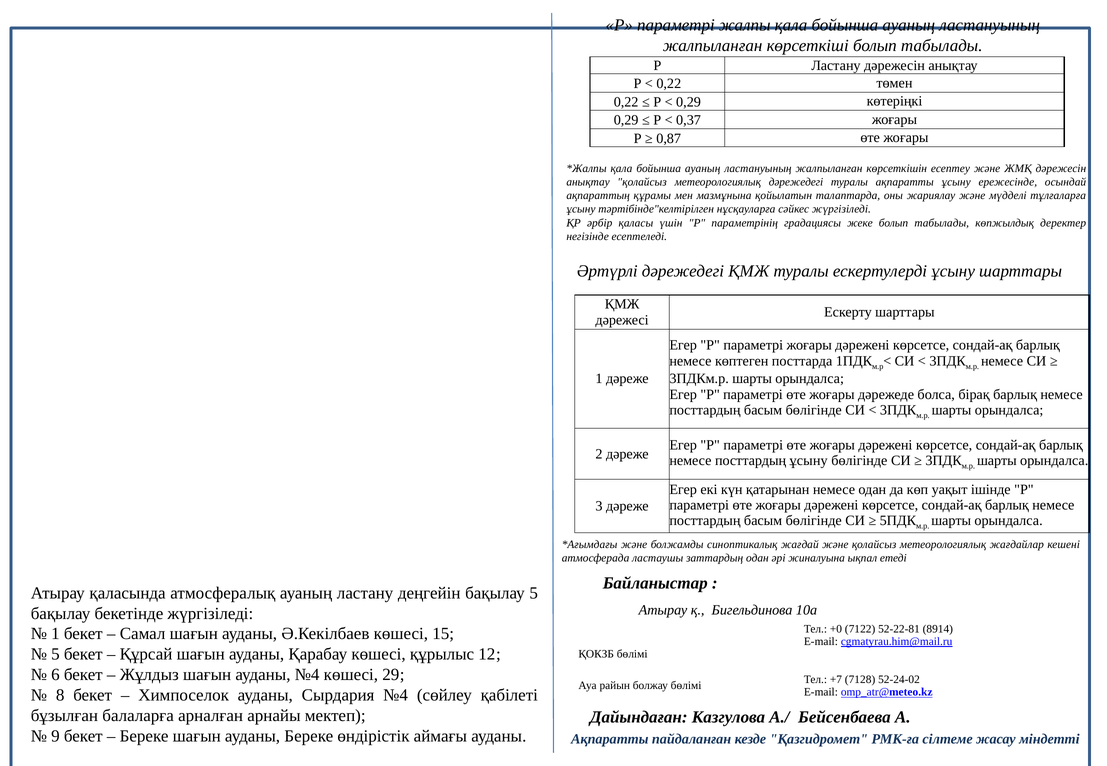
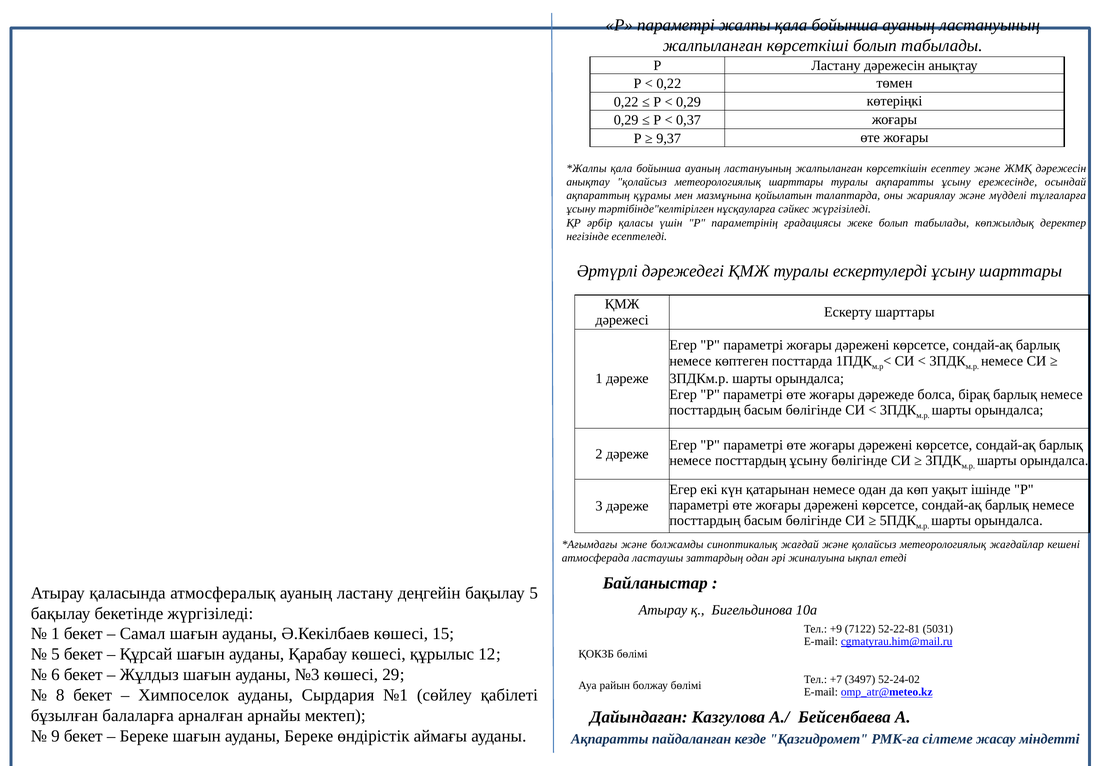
0,87: 0,87 -> 9,37
метеорологиялық дәрежедегі: дәрежедегі -> шарттары
+0: +0 -> +9
8914: 8914 -> 5031
ауданы №4: №4 -> №3
7128: 7128 -> 3497
Сырдария №4: №4 -> №1
